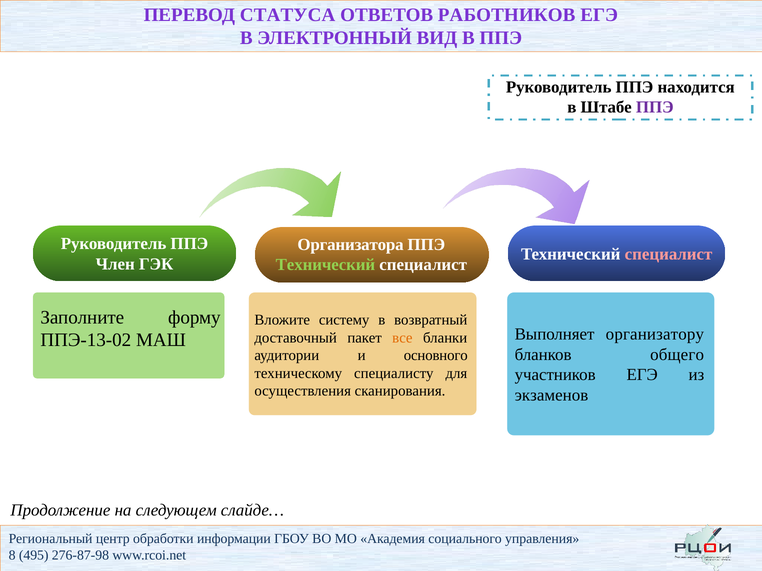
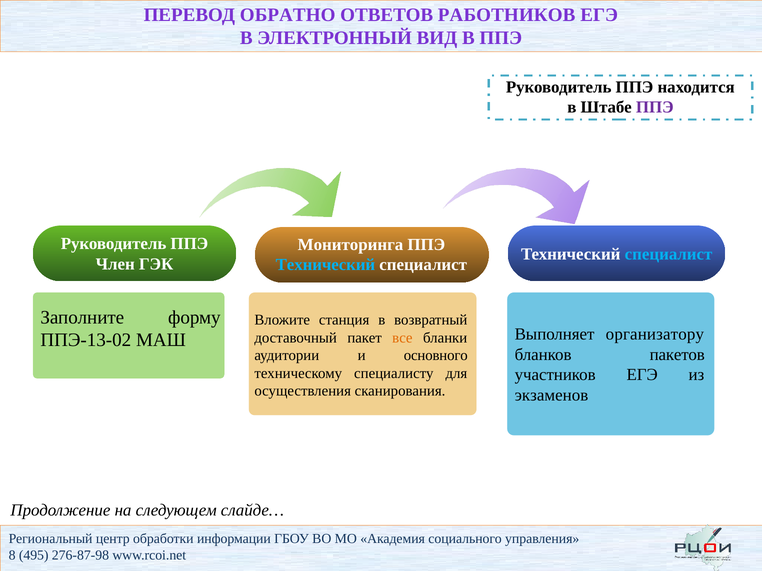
СТАТУСА: СТАТУСА -> ОБРАТНО
Организатора: Организатора -> Мониторинга
специалист at (669, 254) colour: pink -> light blue
Технический at (325, 265) colour: light green -> light blue
систему: систему -> станция
общего: общего -> пакетов
